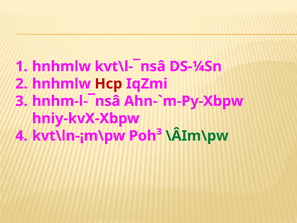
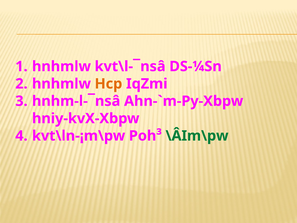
Hcp colour: red -> orange
